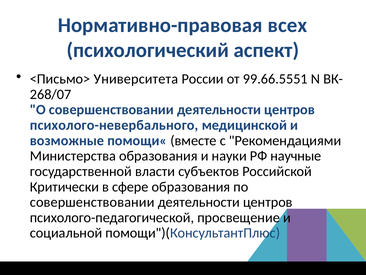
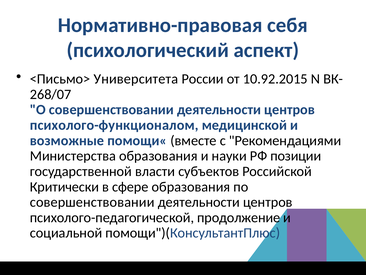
всех: всех -> себя
99.66.5551: 99.66.5551 -> 10.92.2015
психолого-невербального: психолого-невербального -> психолого-функционалом
научные: научные -> позиции
просвещение: просвещение -> продолжение
